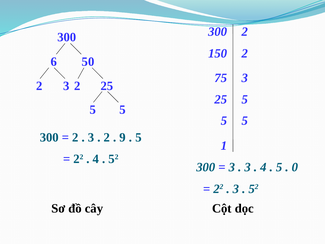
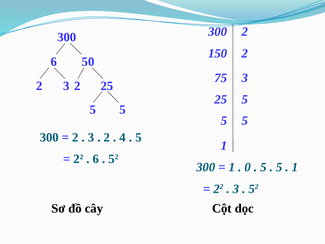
9: 9 -> 4
4 at (96, 159): 4 -> 6
3 at (232, 167): 3 -> 1
3 at (248, 167): 3 -> 0
4 at (263, 167): 4 -> 5
0 at (295, 167): 0 -> 1
